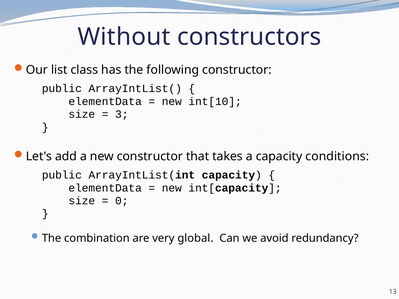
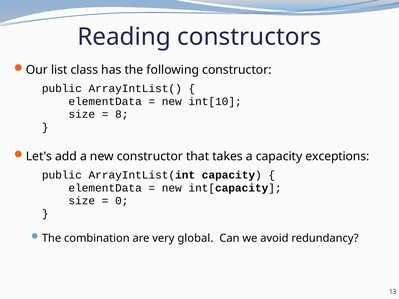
Without: Without -> Reading
3: 3 -> 8
conditions: conditions -> exceptions
